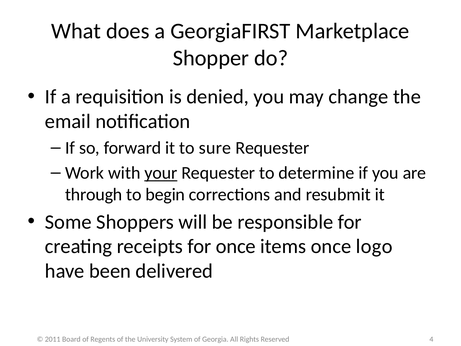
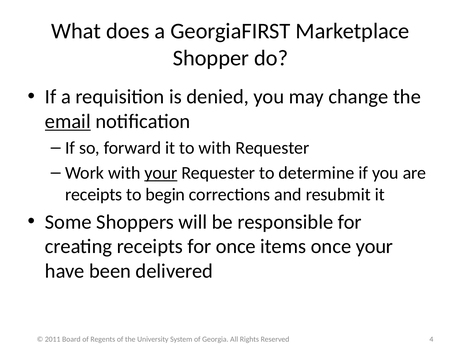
email underline: none -> present
to sure: sure -> with
through at (94, 194): through -> receipts
once logo: logo -> your
